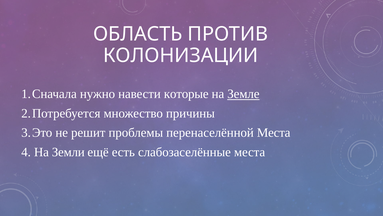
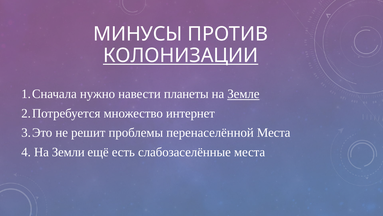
ОБЛАСТЬ: ОБЛАСТЬ -> МИНУСЫ
КОЛОНИЗАЦИИ underline: none -> present
которые: которые -> планеты
причины: причины -> интернет
